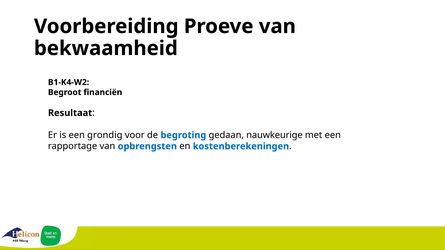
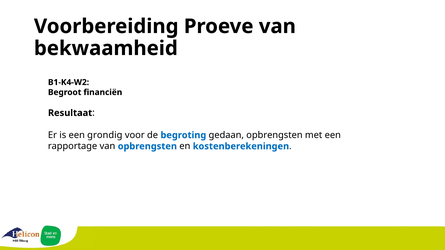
gedaan nauwkeurige: nauwkeurige -> opbrengsten
